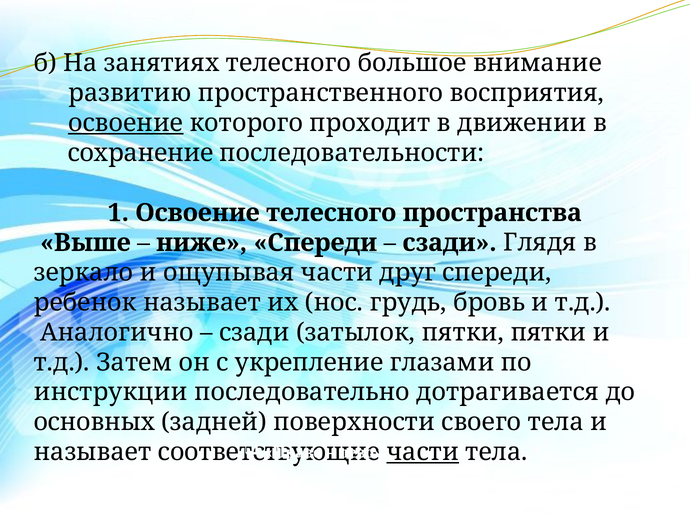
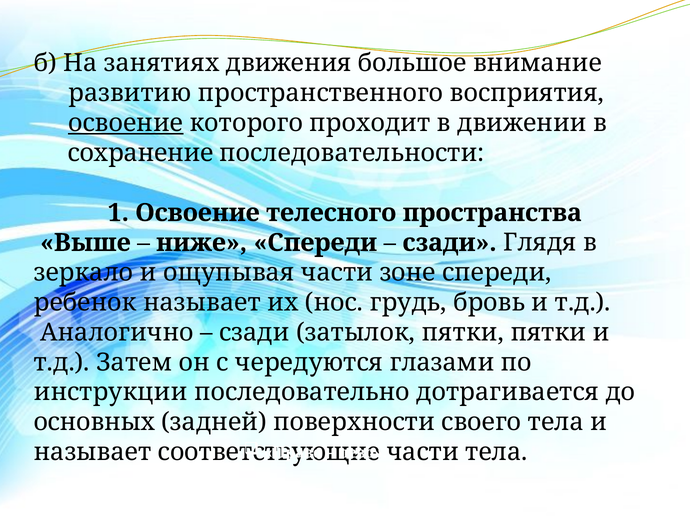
занятиях телесного: телесного -> движения
друг: друг -> зоне
укрепление: укрепление -> чередуются
части at (423, 452) underline: present -> none
